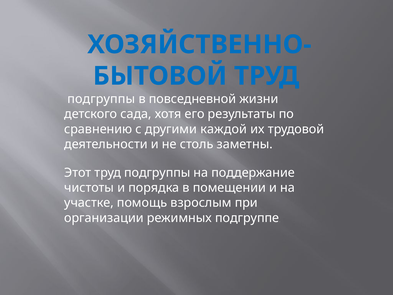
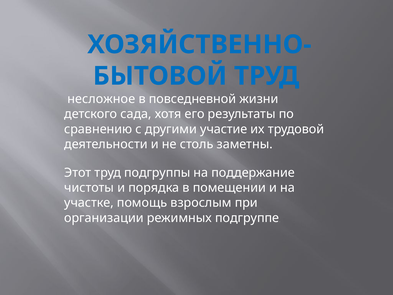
подгруппы at (101, 99): подгруппы -> несложное
каждой: каждой -> участие
